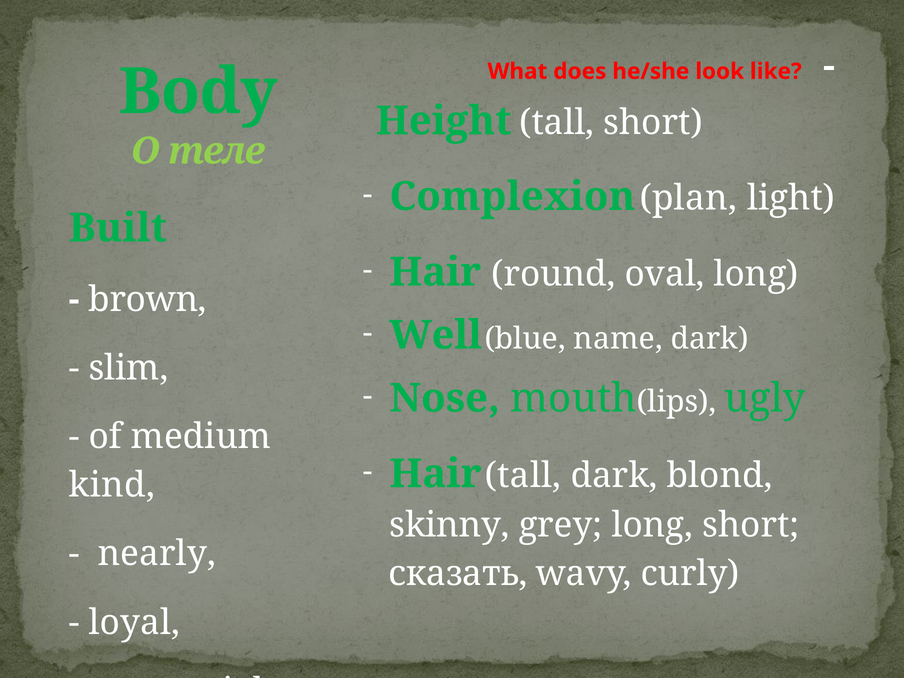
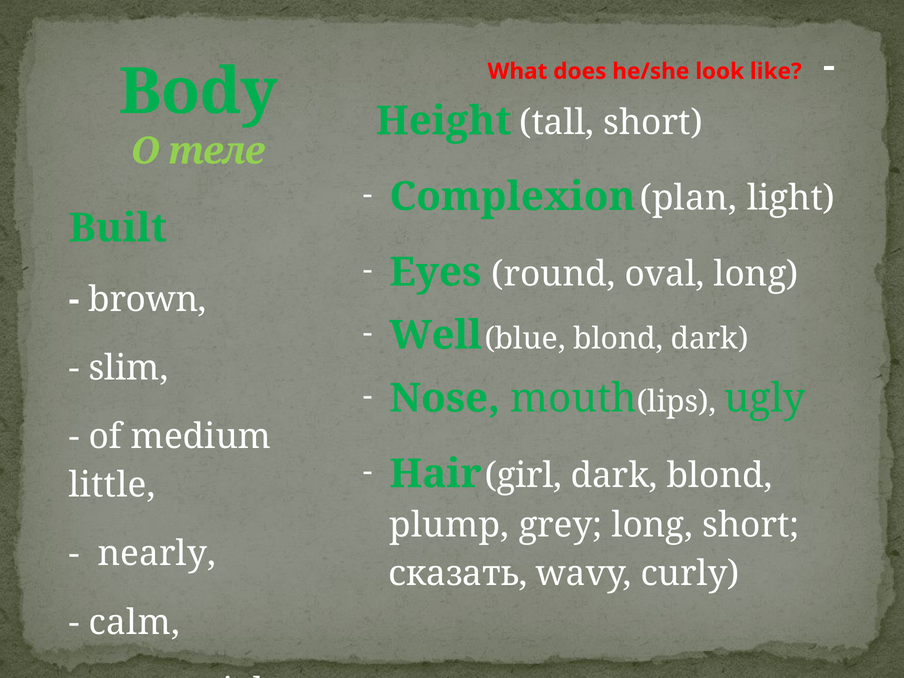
Hair at (435, 272): Hair -> Eyes
blue name: name -> blond
Hair tall: tall -> girl
kind: kind -> little
skinny: skinny -> plump
loyal: loyal -> calm
